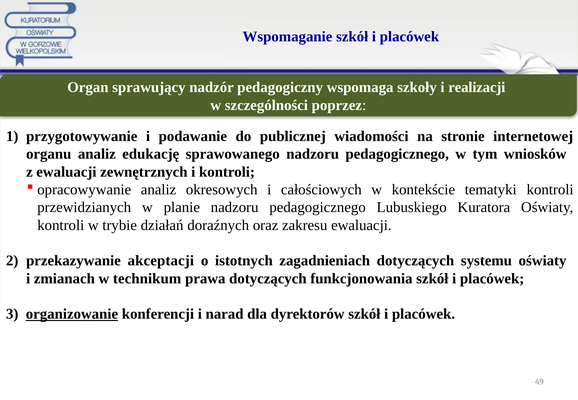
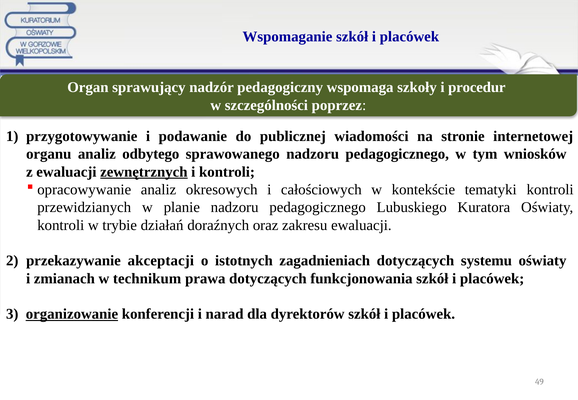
realizacji: realizacji -> procedur
edukację: edukację -> odbytego
zewnętrznych underline: none -> present
